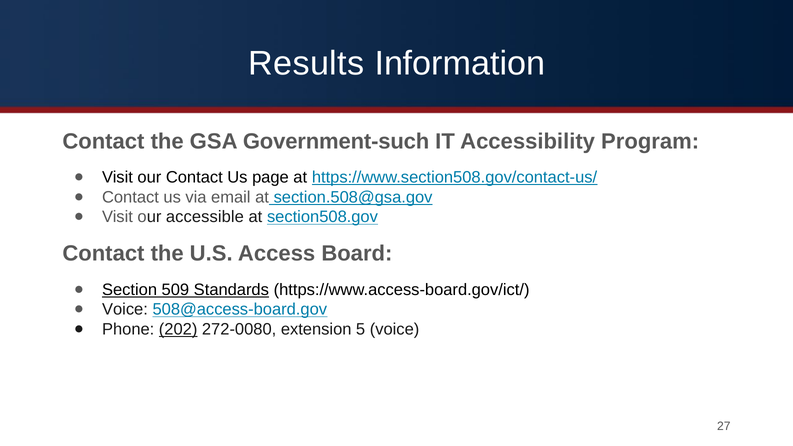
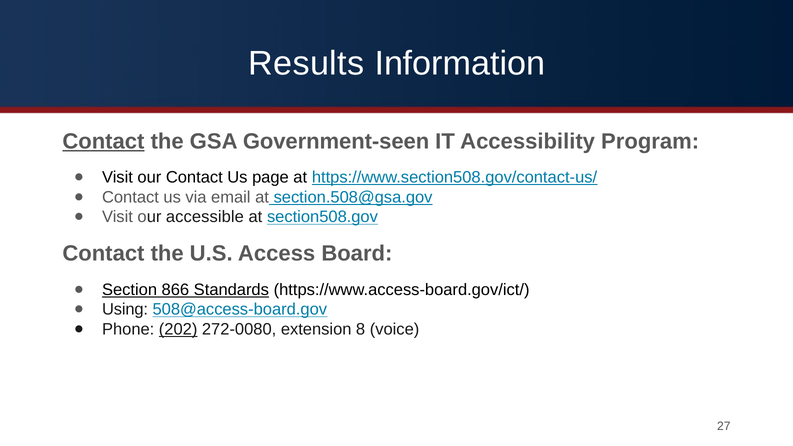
Contact at (103, 141) underline: none -> present
Government-such: Government-such -> Government-seen
509: 509 -> 866
Voice at (125, 310): Voice -> Using
5: 5 -> 8
